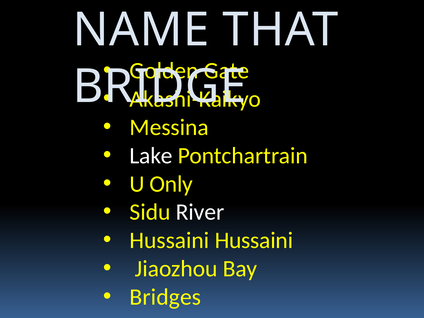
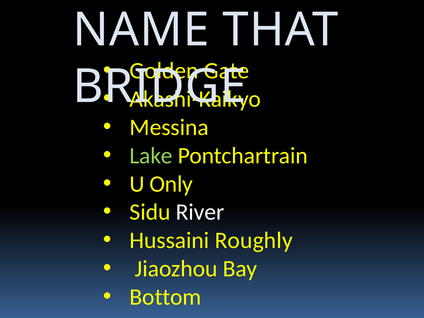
Lake colour: white -> light green
Hussaini Hussaini: Hussaini -> Roughly
Bridges: Bridges -> Bottom
